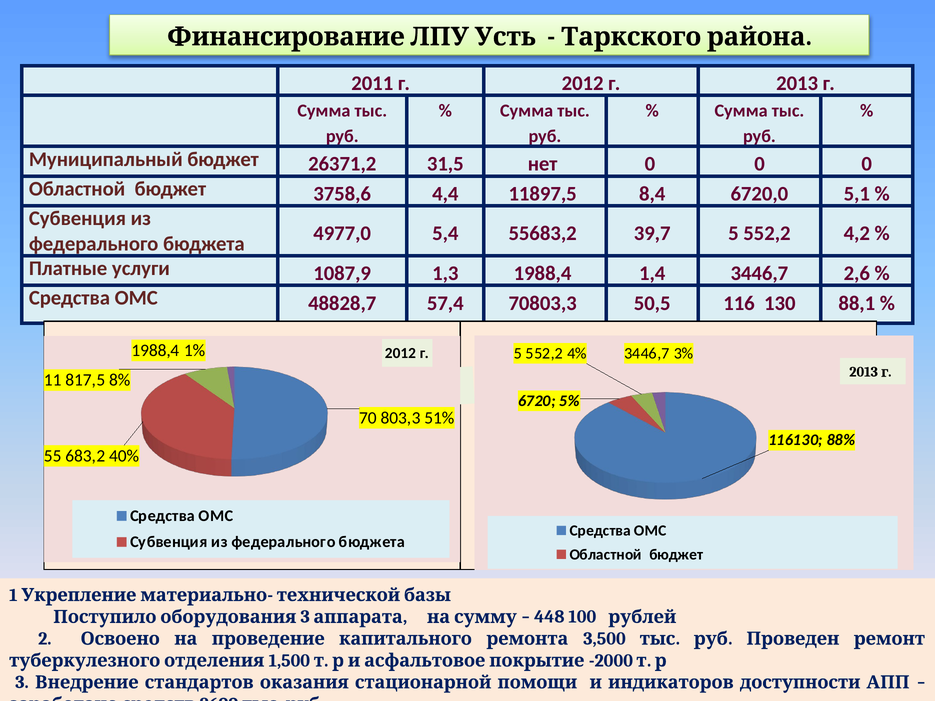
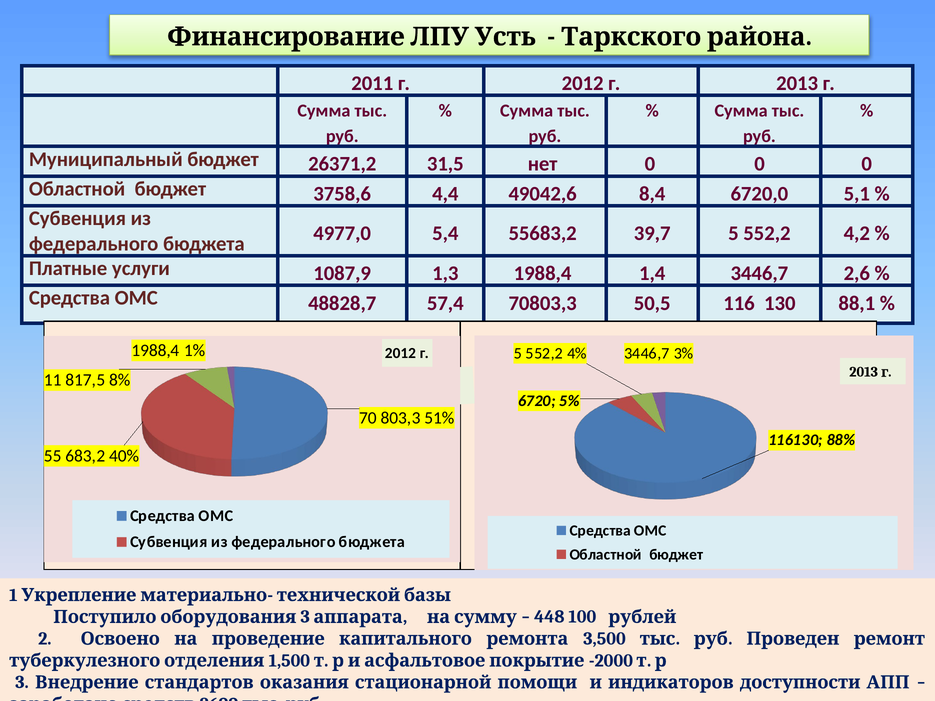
11897,5: 11897,5 -> 49042,6
